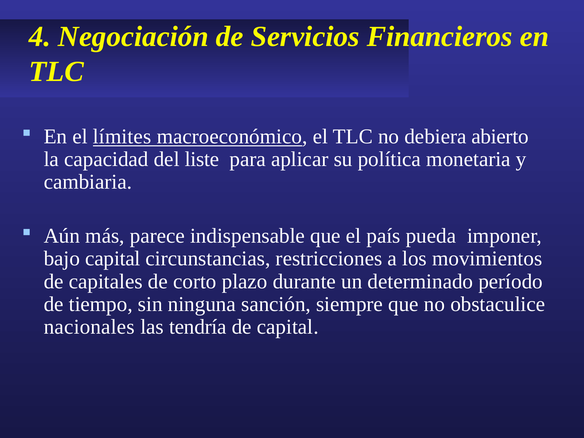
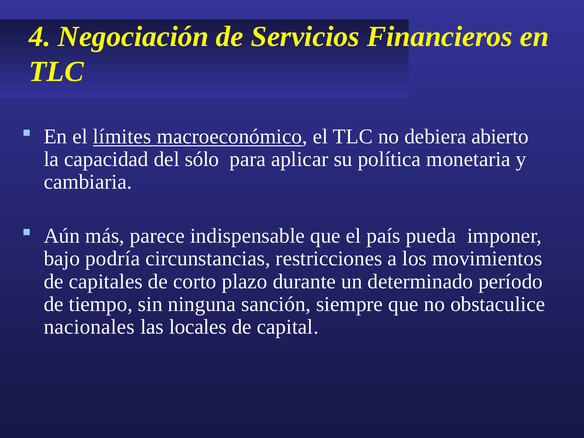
liste: liste -> sólo
bajo capital: capital -> podría
tendría: tendría -> locales
